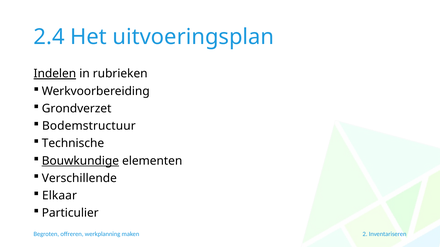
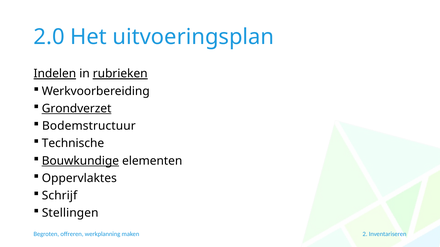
2.4: 2.4 -> 2.0
rubrieken underline: none -> present
Grondverzet underline: none -> present
Verschillende: Verschillende -> Oppervlaktes
Elkaar: Elkaar -> Schrijf
Particulier: Particulier -> Stellingen
